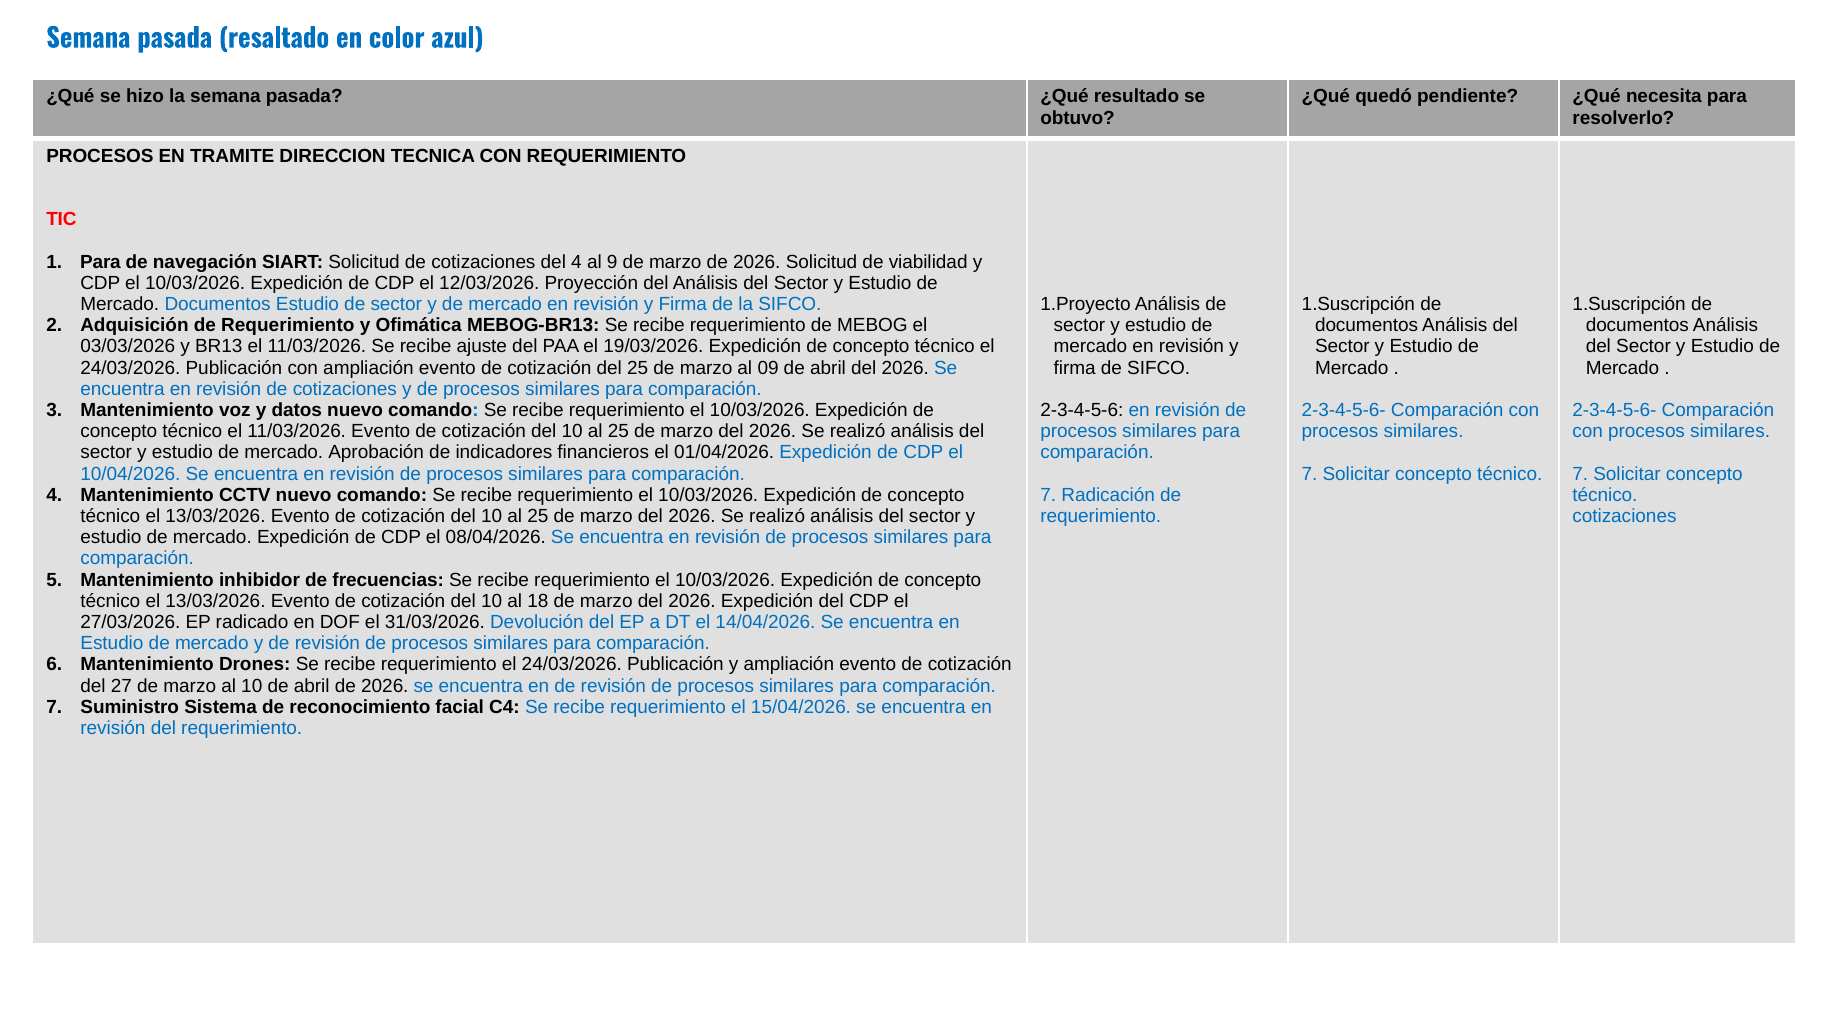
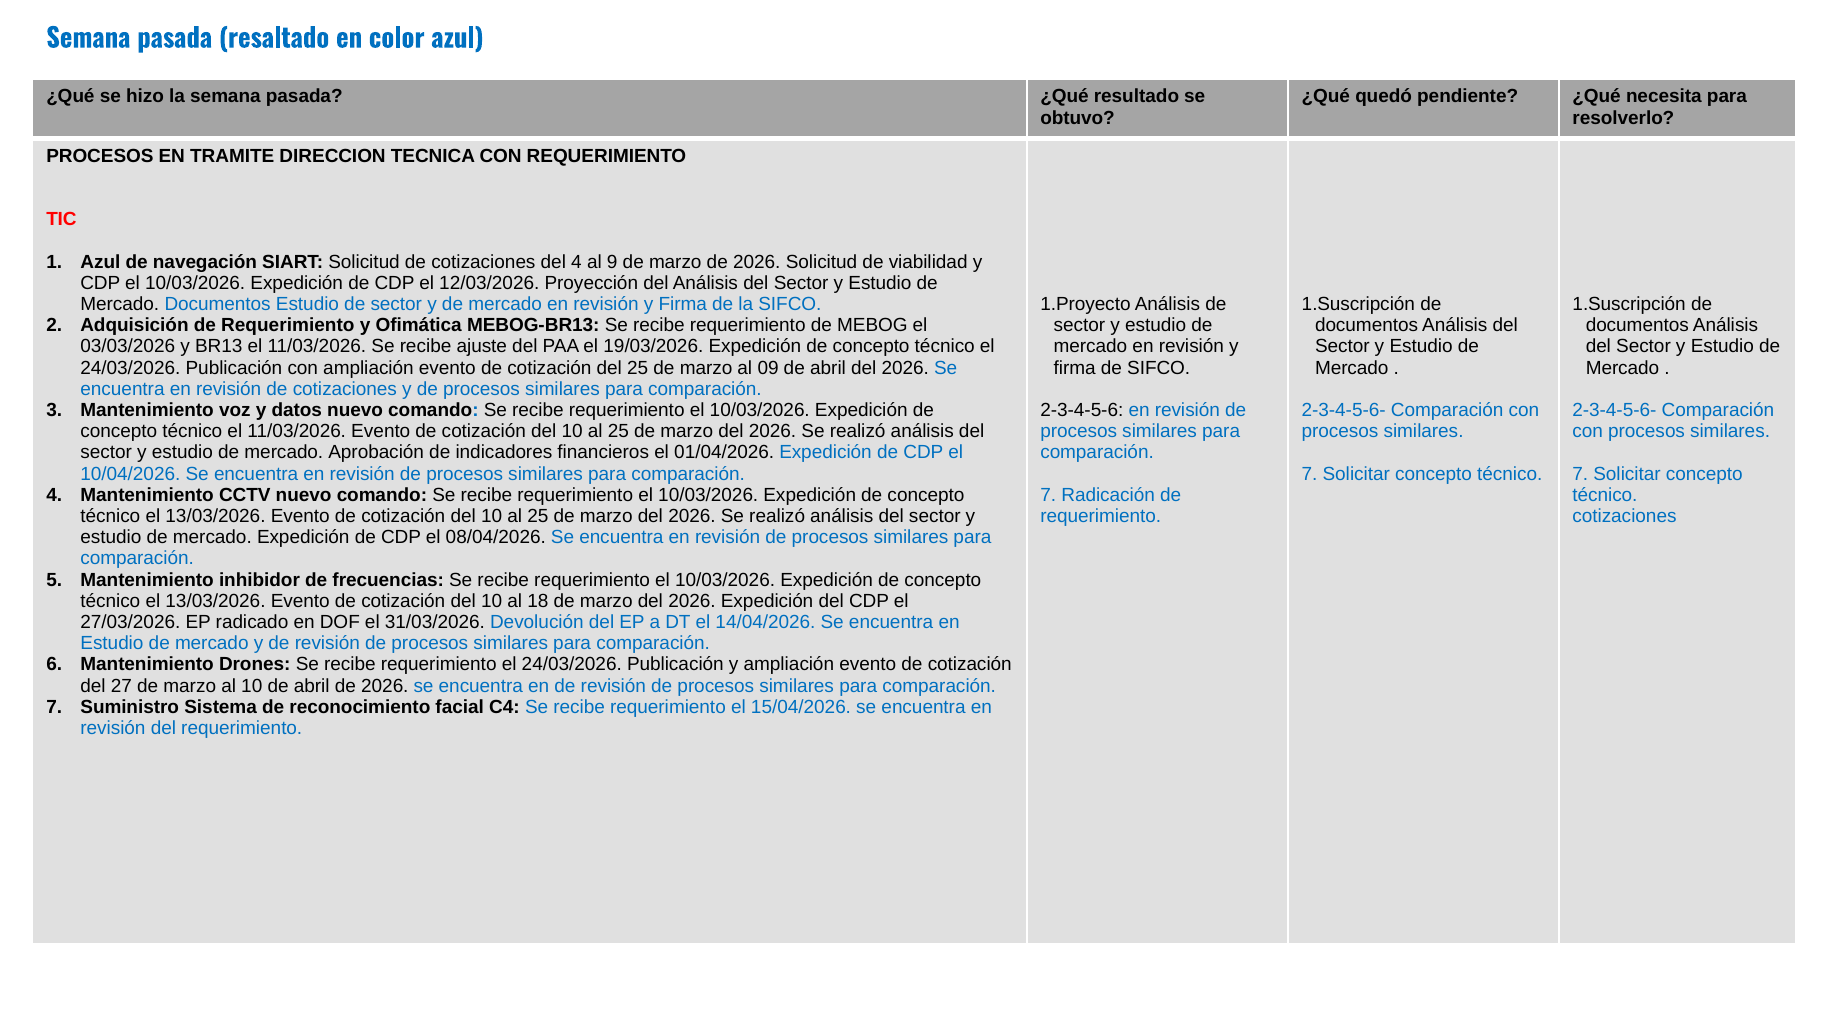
Para at (101, 262): Para -> Azul
